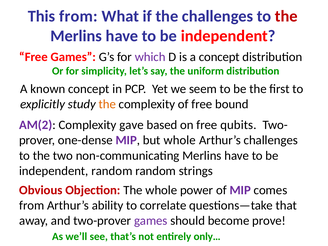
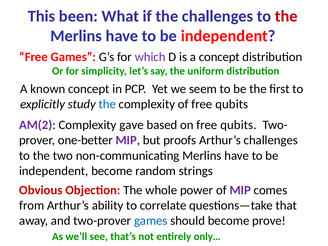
This from: from -> been
the at (107, 104) colour: orange -> blue
of free bound: bound -> qubits
one-dense: one-dense -> one-better
but whole: whole -> proofs
independent random: random -> become
games at (151, 221) colour: purple -> blue
